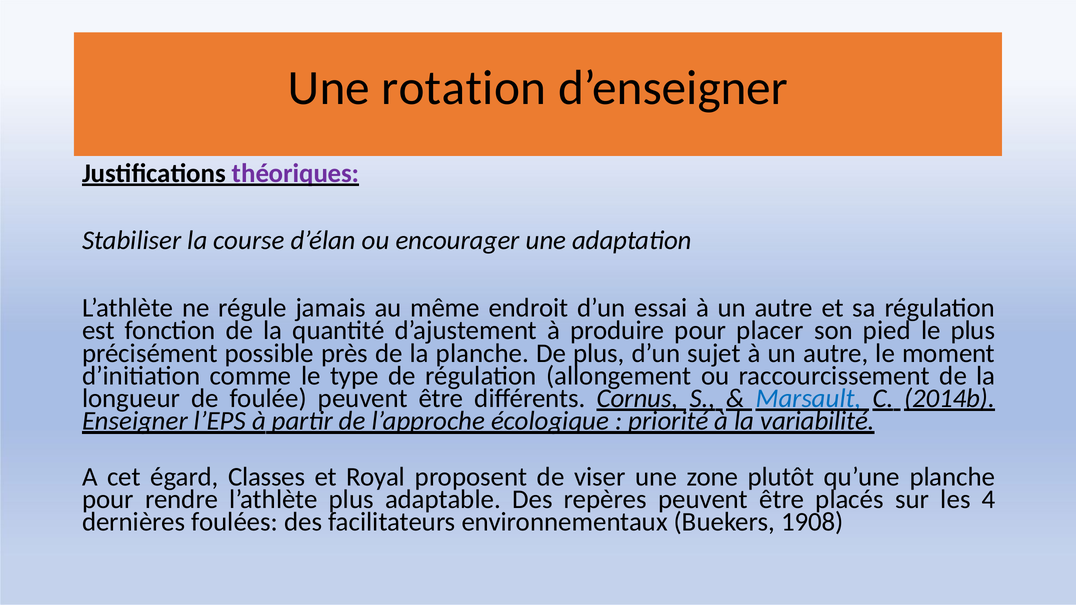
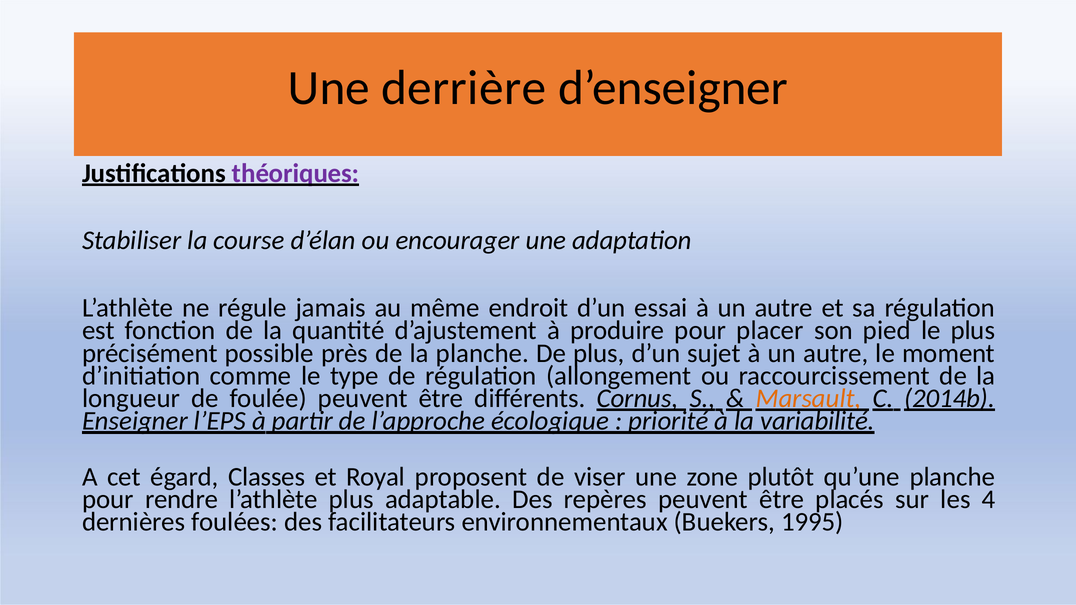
rotation: rotation -> derrière
Marsault colour: blue -> orange
1908: 1908 -> 1995
